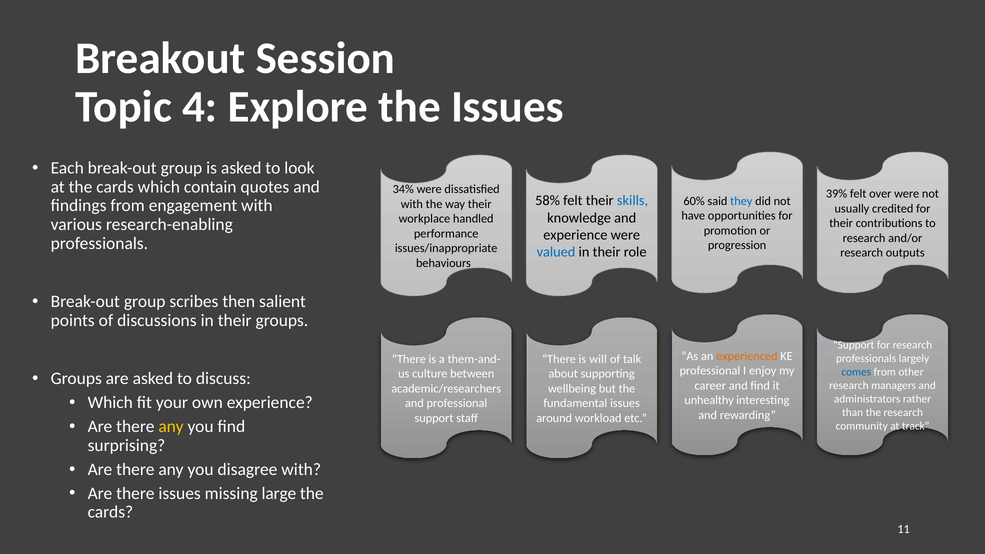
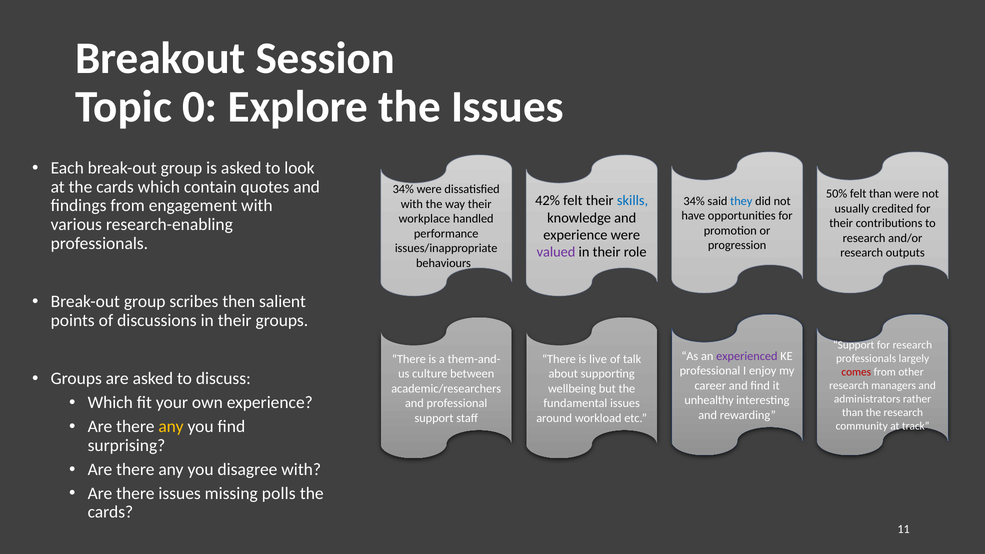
4: 4 -> 0
39%: 39% -> 50%
felt over: over -> than
58%: 58% -> 42%
60% at (694, 201): 60% -> 34%
valued colour: blue -> purple
experienced colour: orange -> purple
will: will -> live
comes colour: blue -> red
large: large -> polls
